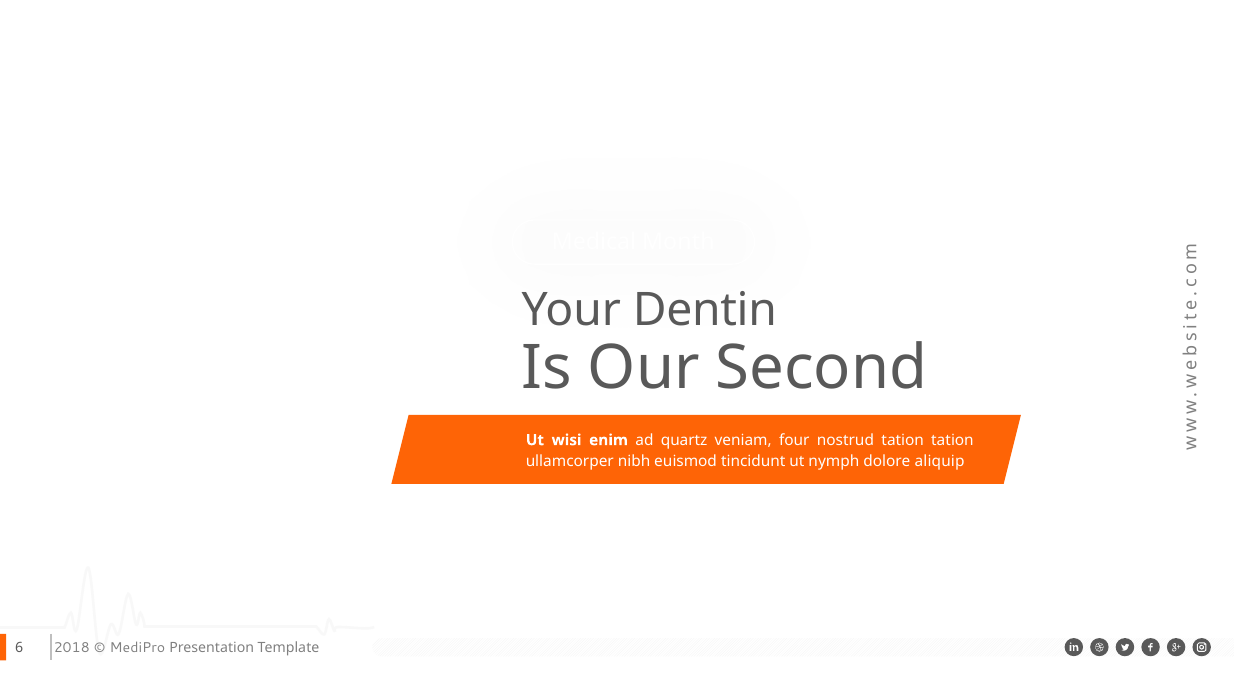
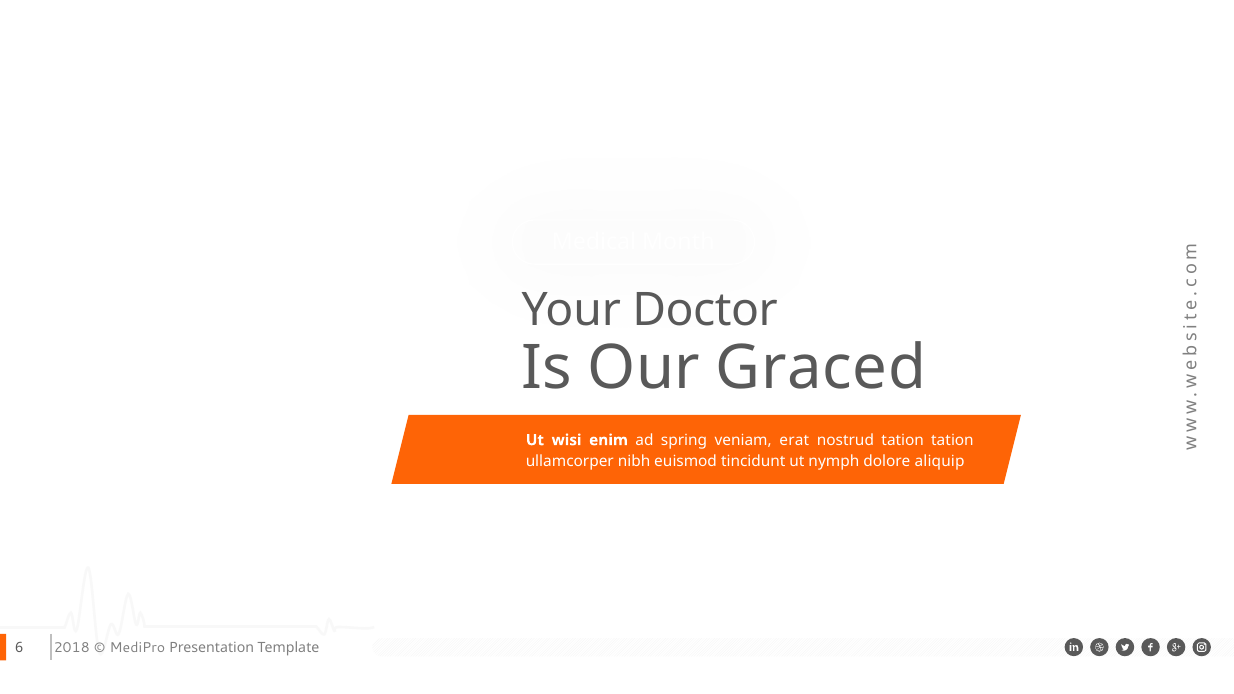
Dentin: Dentin -> Doctor
Second: Second -> Graced
quartz: quartz -> spring
four: four -> erat
